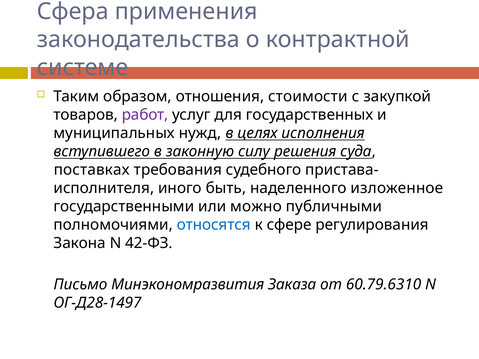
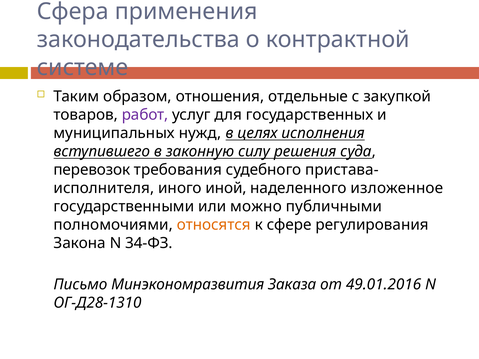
стоимости: стоимости -> отдельные
поставках: поставках -> перевозок
быть: быть -> иной
относятся colour: blue -> orange
42-ФЗ: 42-ФЗ -> 34-ФЗ
60.79.6310: 60.79.6310 -> 49.01.2016
ОГ-Д28-1497: ОГ-Д28-1497 -> ОГ-Д28-1310
